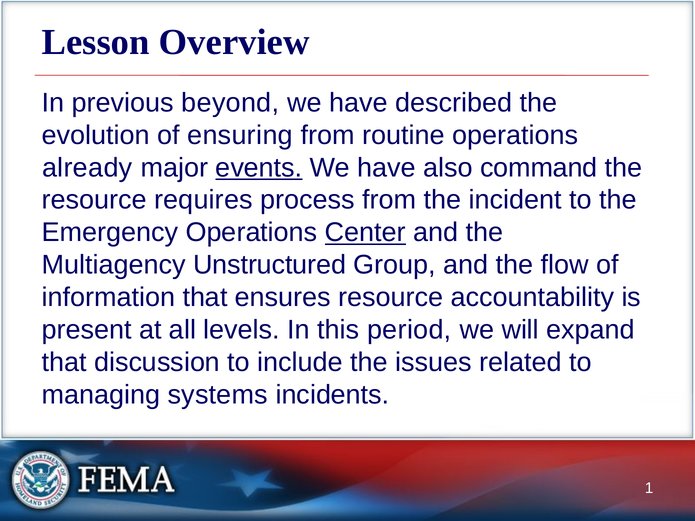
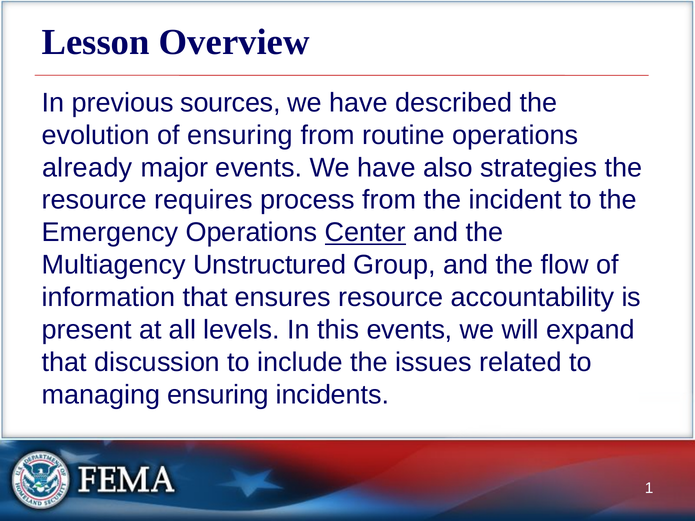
beyond: beyond -> sources
events at (259, 168) underline: present -> none
command: command -> strategies
this period: period -> events
managing systems: systems -> ensuring
